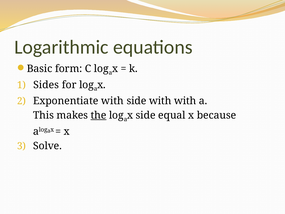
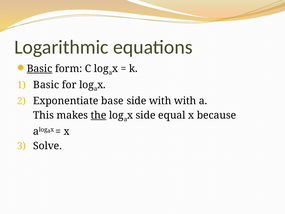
Basic at (40, 69) underline: none -> present
Sides at (46, 85): Sides -> Basic
Exponentiate with: with -> base
